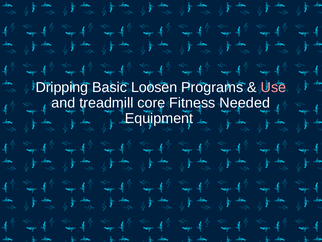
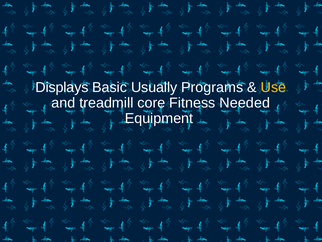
Dripping: Dripping -> Displays
Loosen: Loosen -> Usually
Use colour: pink -> yellow
